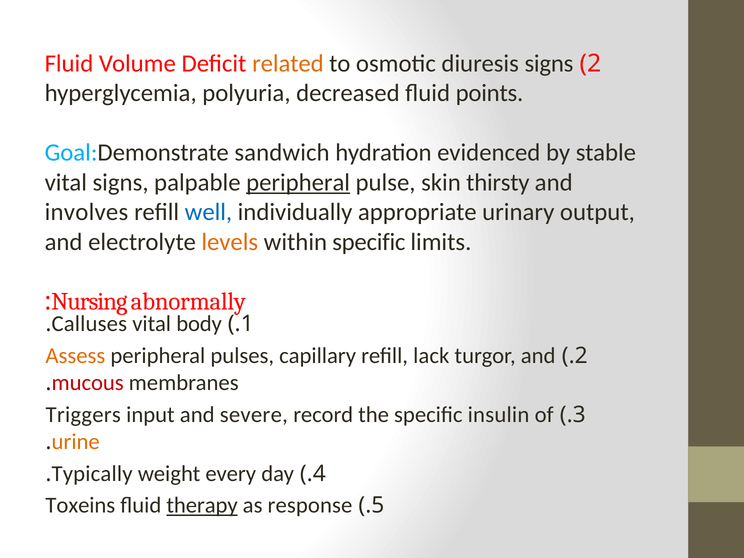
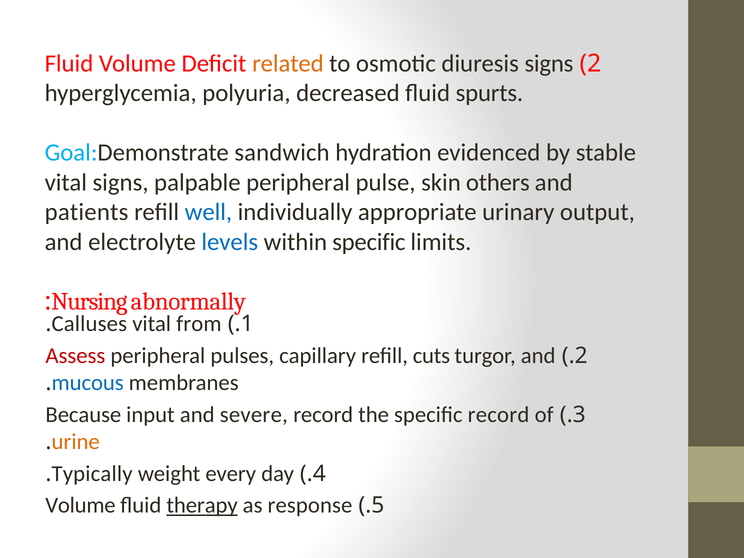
points: points -> spurts
peripheral at (298, 182) underline: present -> none
thirsty: thirsty -> others
involves: involves -> patients
levels colour: orange -> blue
body: body -> from
Assess colour: orange -> red
lack: lack -> cuts
mucous colour: red -> blue
Triggers: Triggers -> Because
specific insulin: insulin -> record
Toxeins at (80, 505): Toxeins -> Volume
